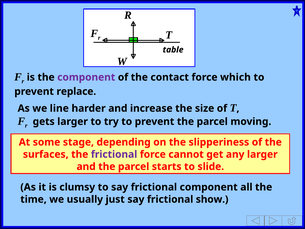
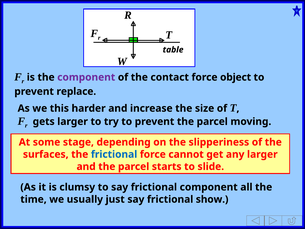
which: which -> object
line: line -> this
frictional at (114, 154) colour: purple -> blue
